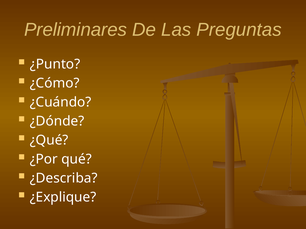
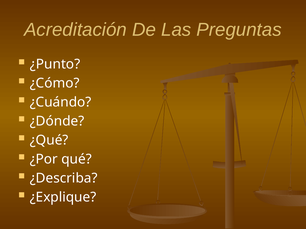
Preliminares: Preliminares -> Acreditación
